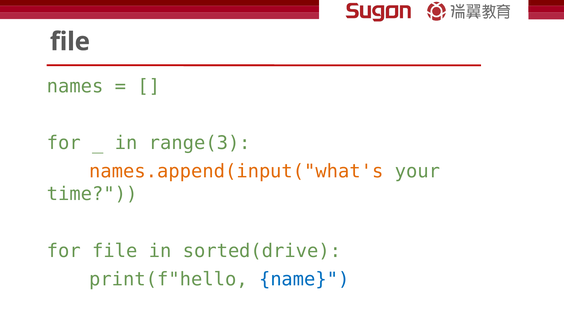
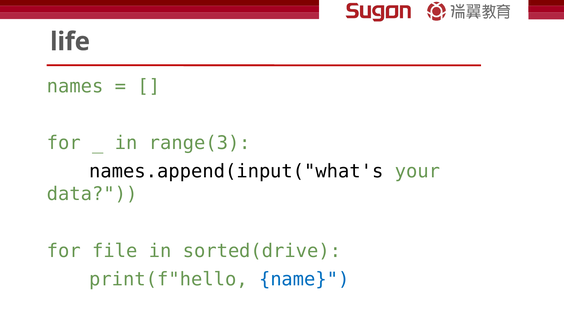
file at (70, 42): file -> life
names.append(input("what's colour: orange -> black
time: time -> data
